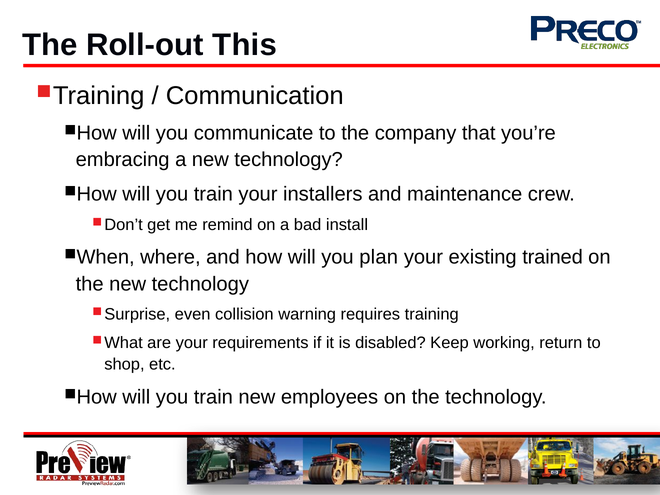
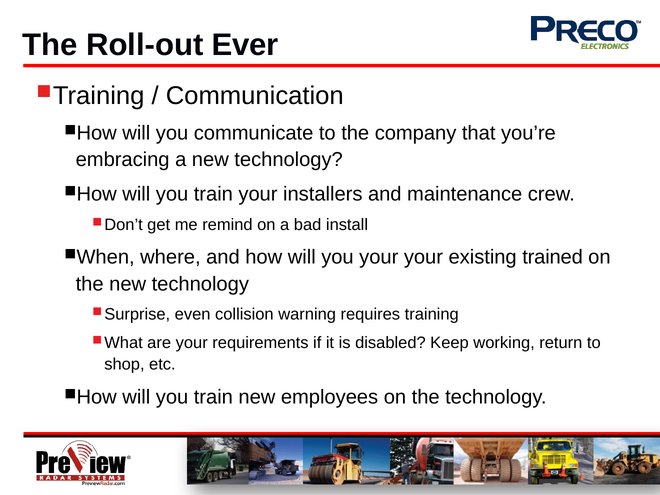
This: This -> Ever
you plan: plan -> your
